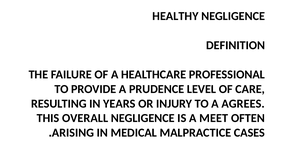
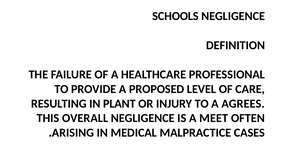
HEALTHY: HEALTHY -> SCHOOLS
PRUDENCE: PRUDENCE -> PROPOSED
YEARS: YEARS -> PLANT
